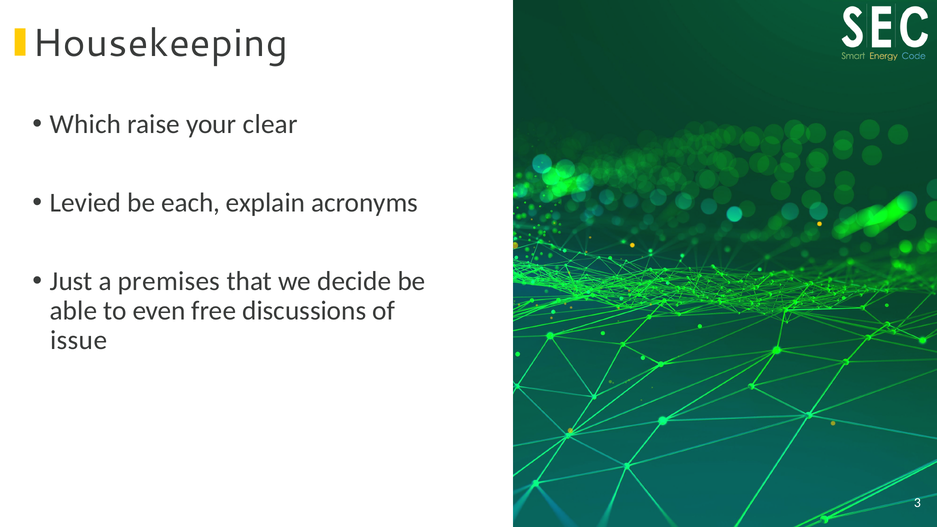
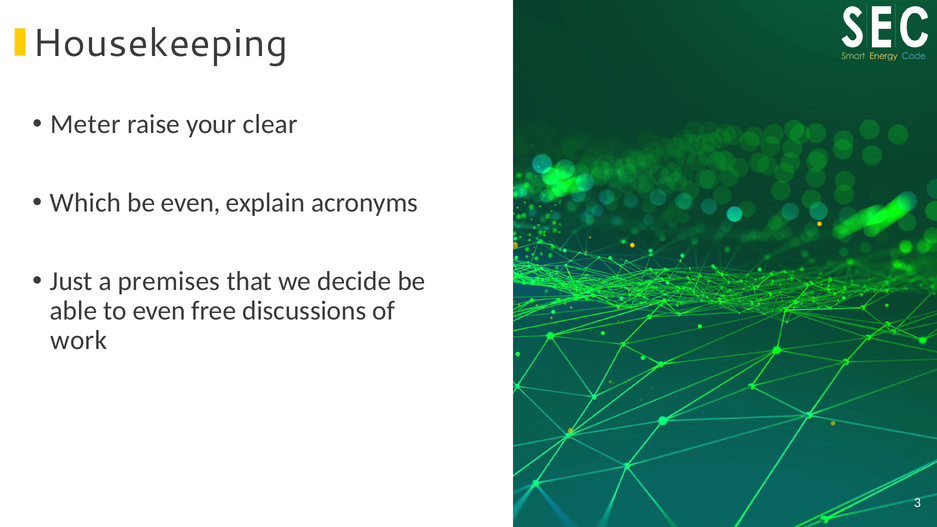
Which: Which -> Meter
Levied: Levied -> Which
be each: each -> even
issue: issue -> work
